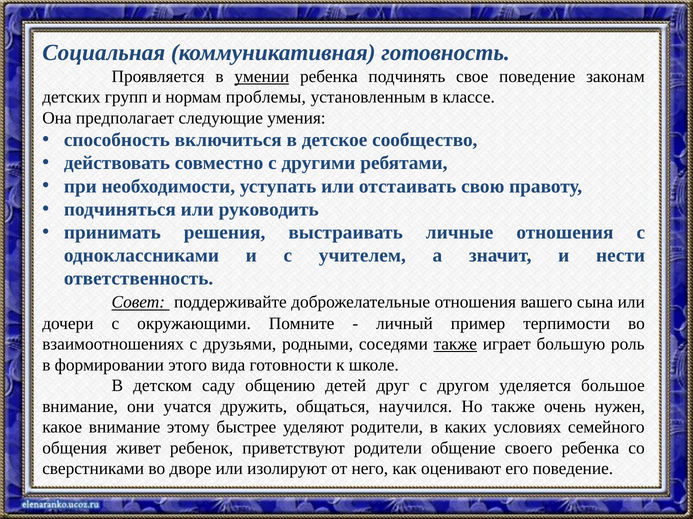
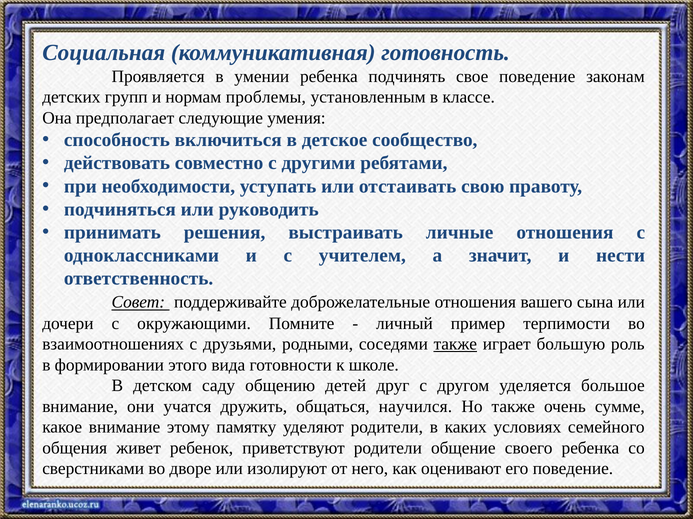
умении underline: present -> none
нужен: нужен -> сумме
быстрее: быстрее -> памятку
